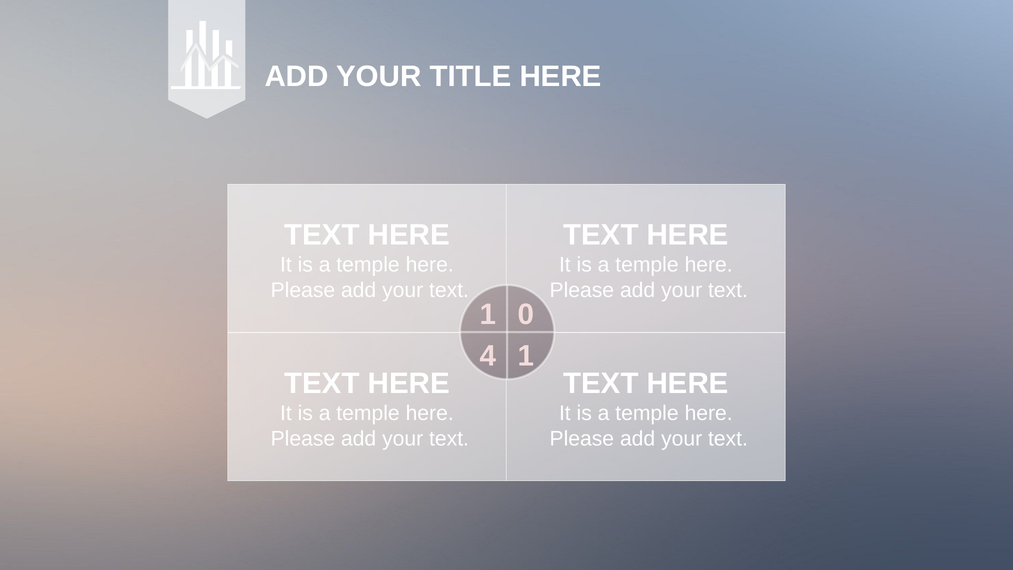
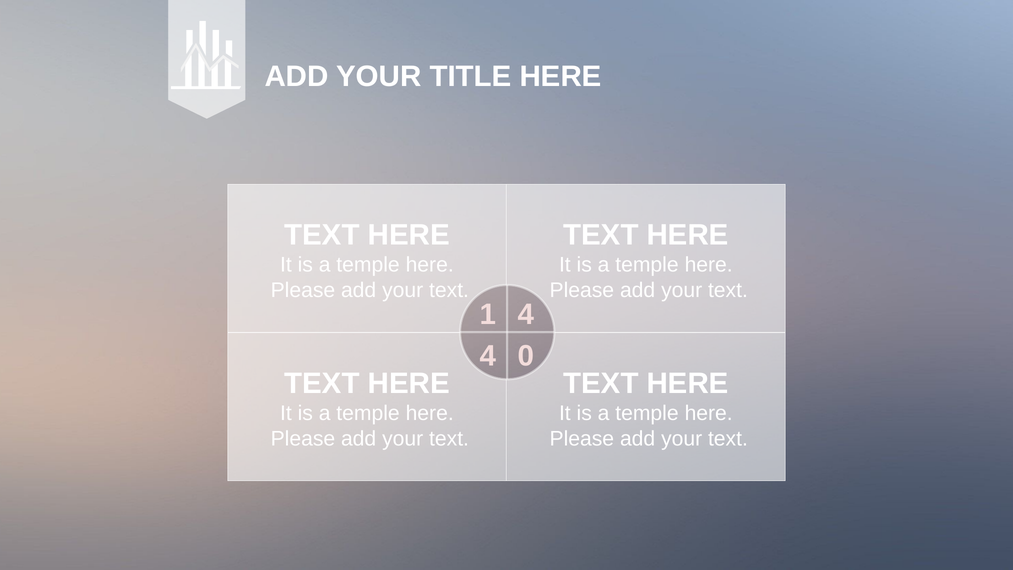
1 0: 0 -> 4
4 1: 1 -> 0
